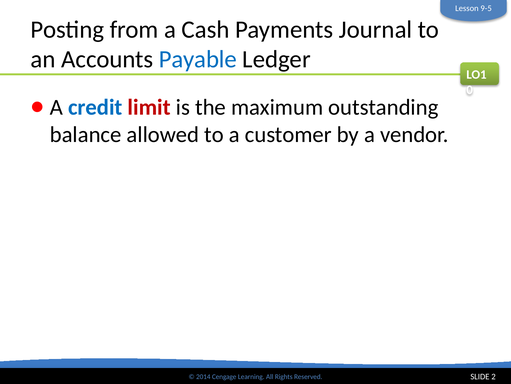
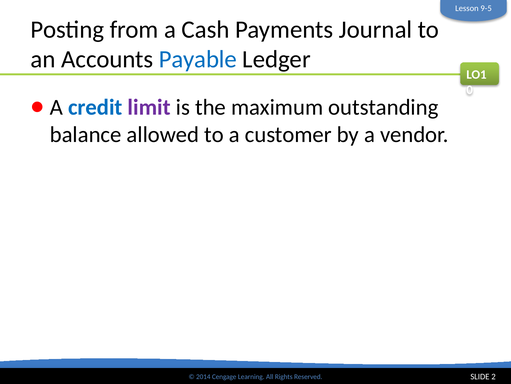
limit colour: red -> purple
